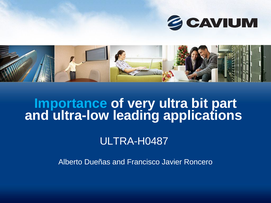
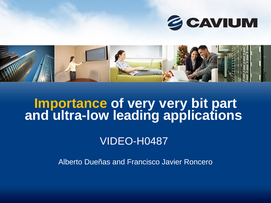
Importance colour: light blue -> yellow
very ultra: ultra -> very
ULTRA-H0487: ULTRA-H0487 -> VIDEO-H0487
